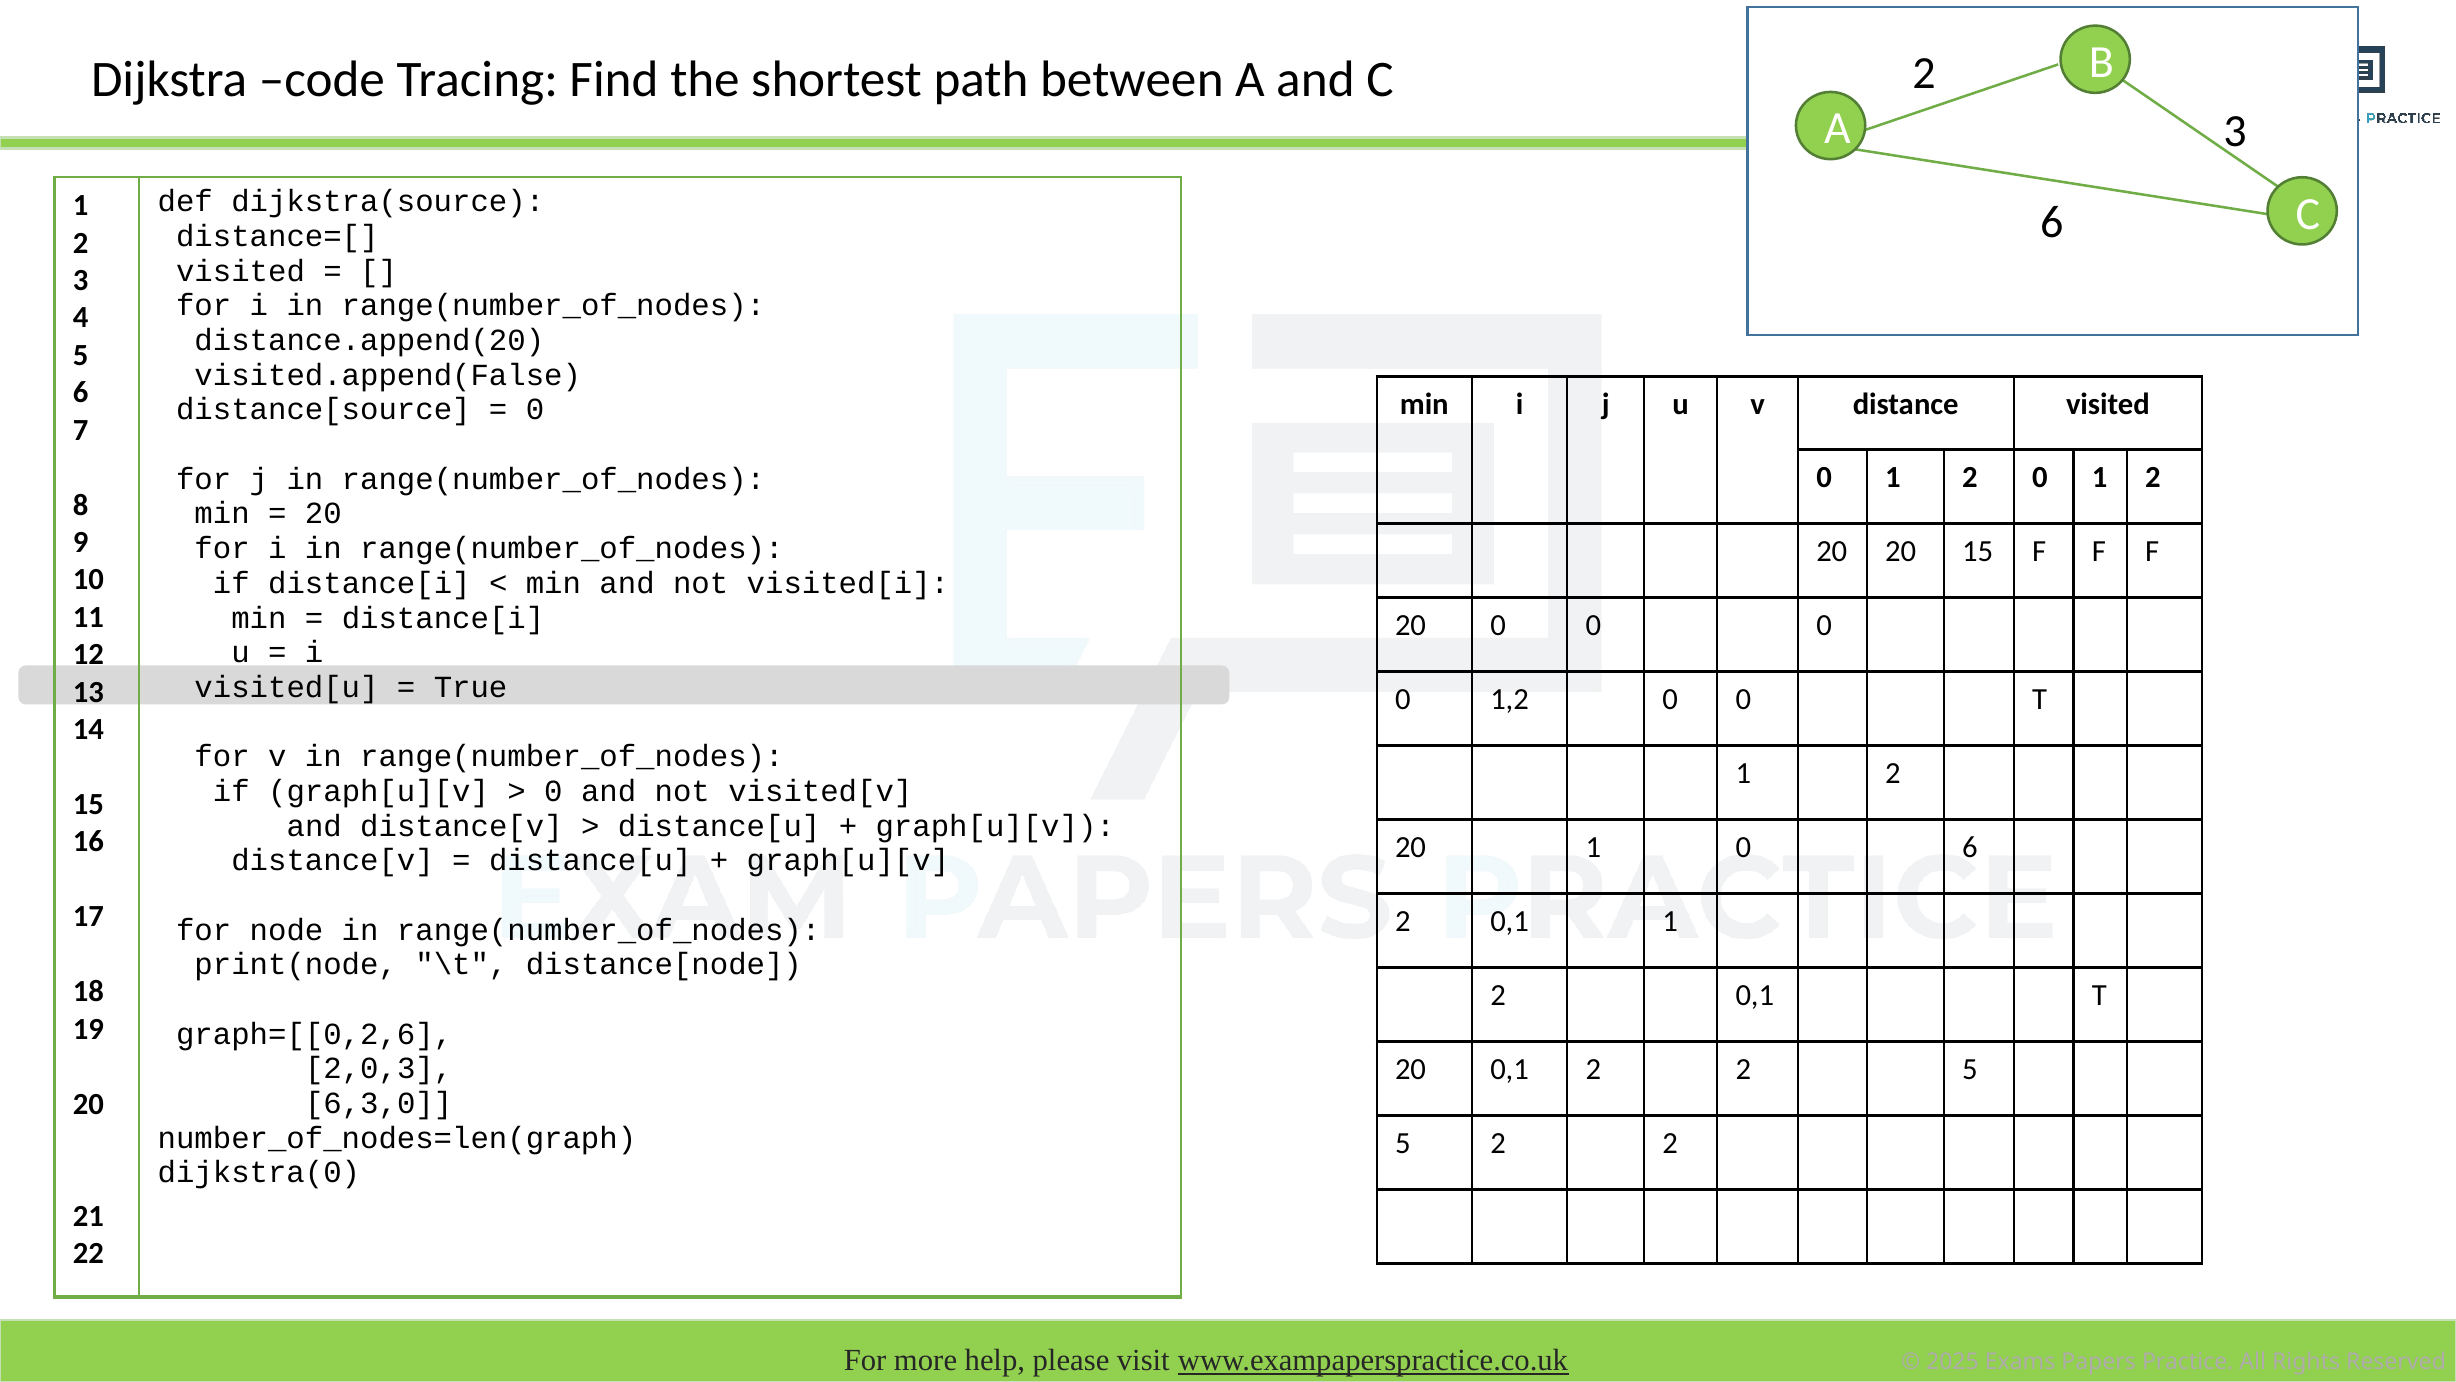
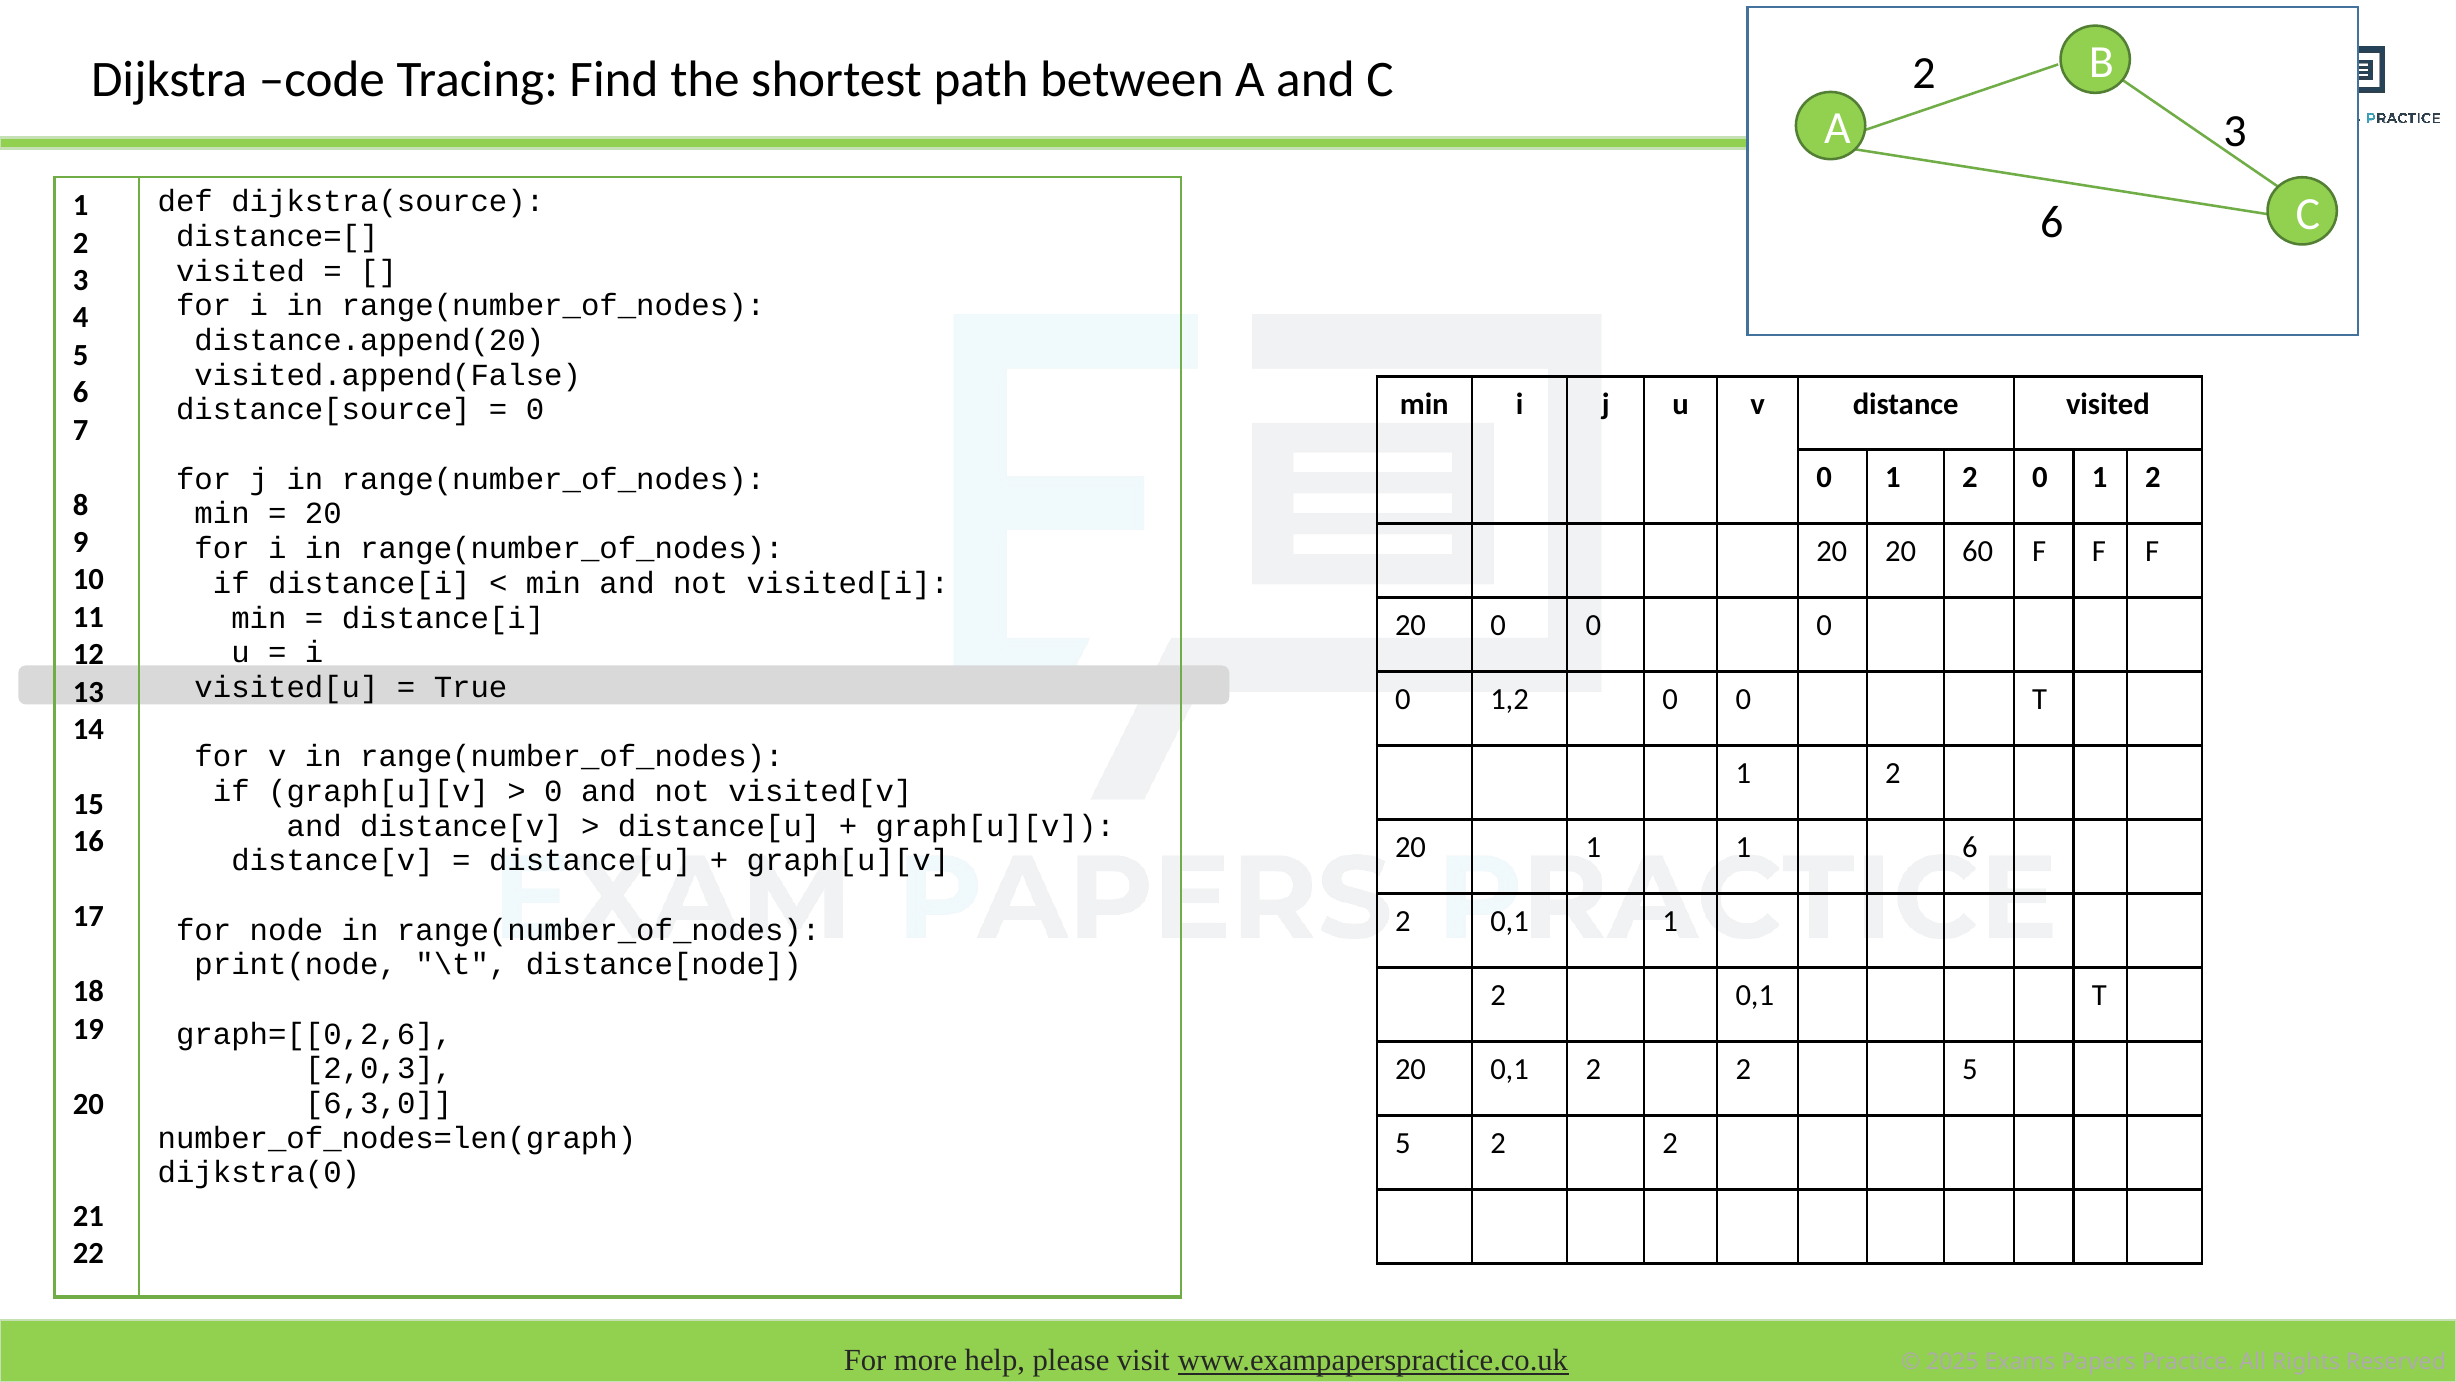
20 15: 15 -> 60
1 0: 0 -> 1
